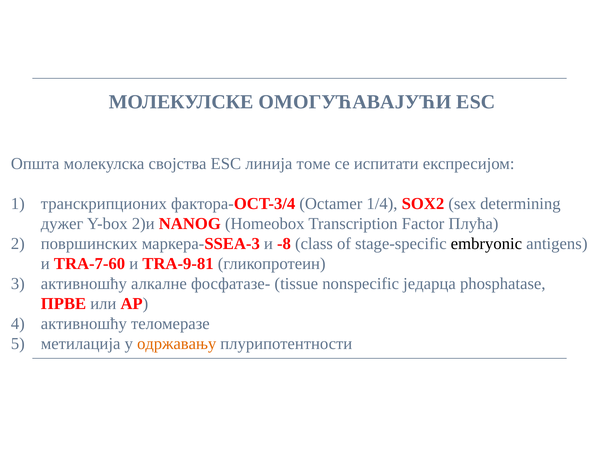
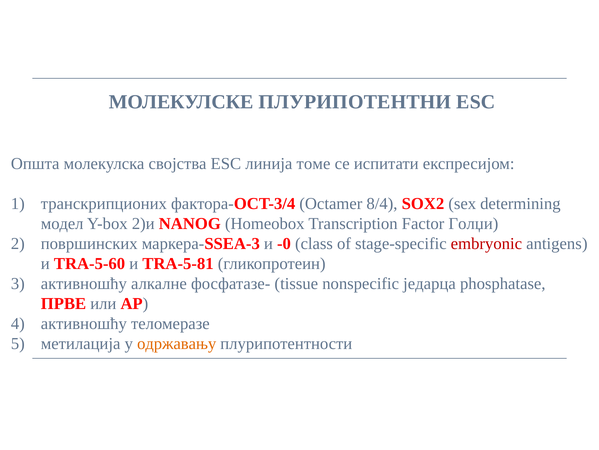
ОМОГУЋАВАЈУЋИ: ОМОГУЋАВАЈУЋИ -> ПЛУРИПОТЕНТНИ
1/4: 1/4 -> 8/4
дужег: дужег -> модел
Плућа: Плућа -> Голџи
-8: -8 -> -0
embryonic colour: black -> red
TRA-7-60: TRA-7-60 -> TRA-5-60
TRA-9-81: TRA-9-81 -> TRA-5-81
